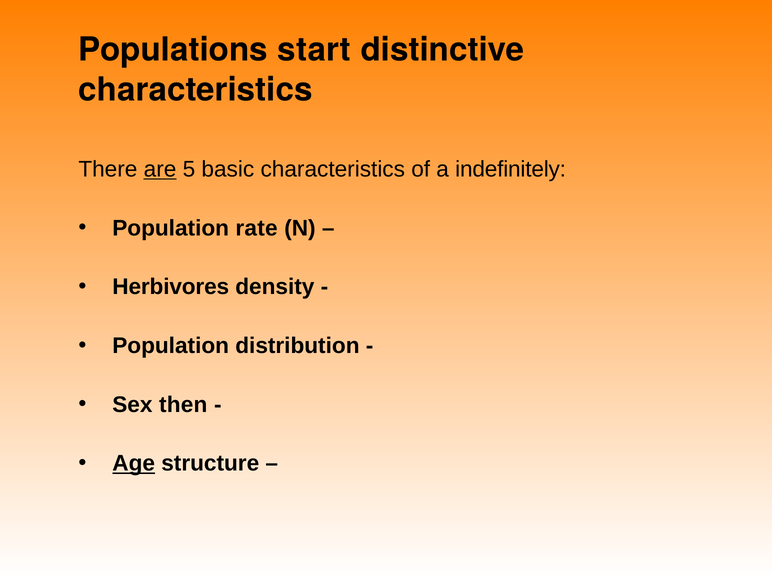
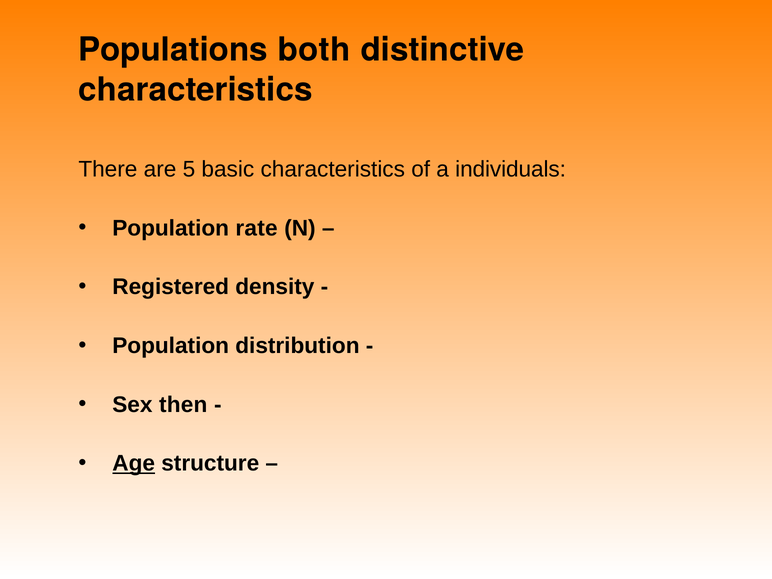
start: start -> both
are underline: present -> none
indefinitely: indefinitely -> individuals
Herbivores: Herbivores -> Registered
